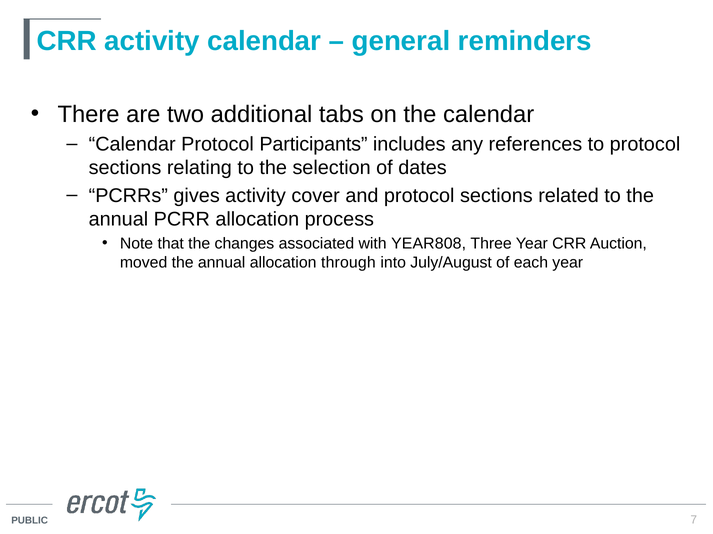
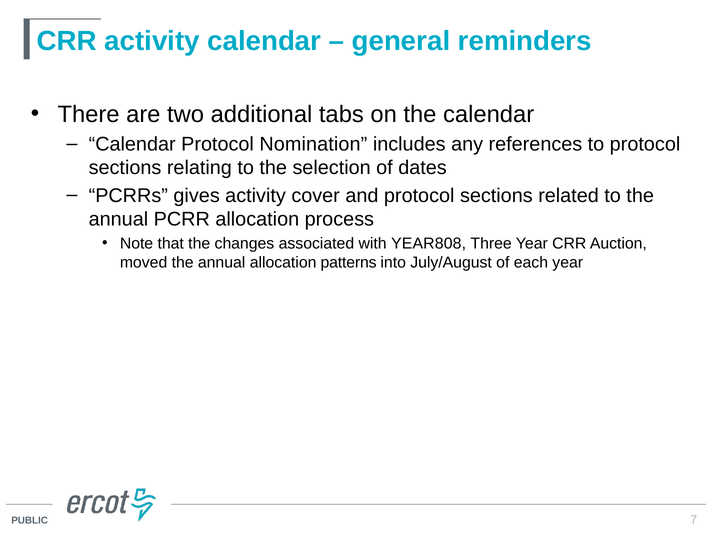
Participants: Participants -> Nomination
through: through -> patterns
